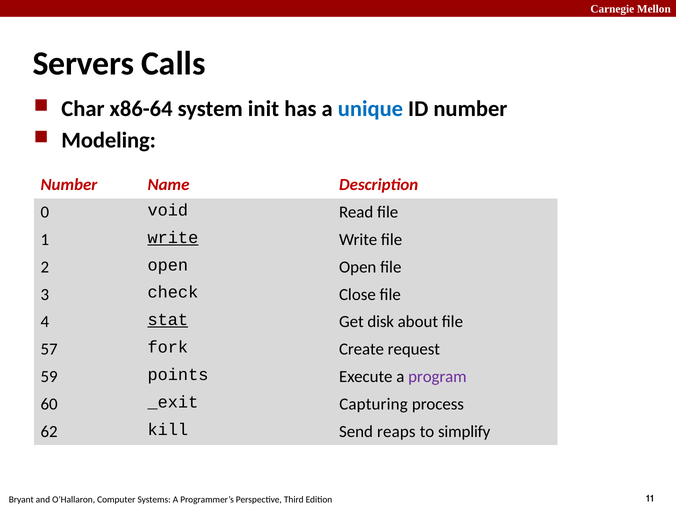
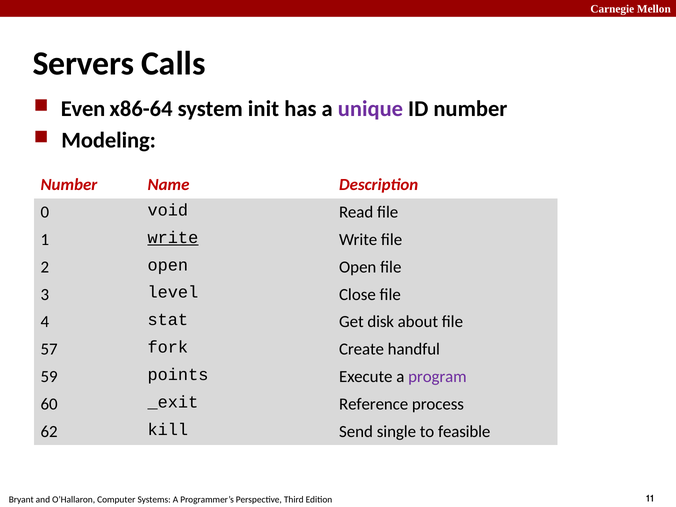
Char: Char -> Even
unique colour: blue -> purple
check: check -> level
stat underline: present -> none
request: request -> handful
Capturing: Capturing -> Reference
reaps: reaps -> single
simplify: simplify -> feasible
